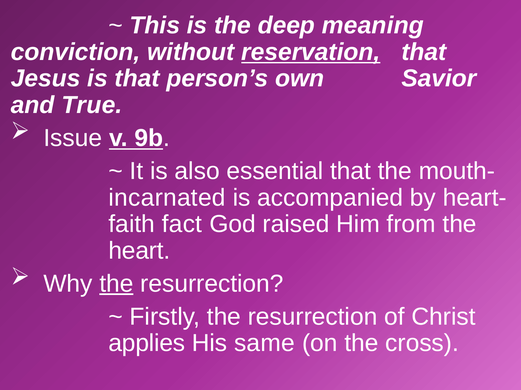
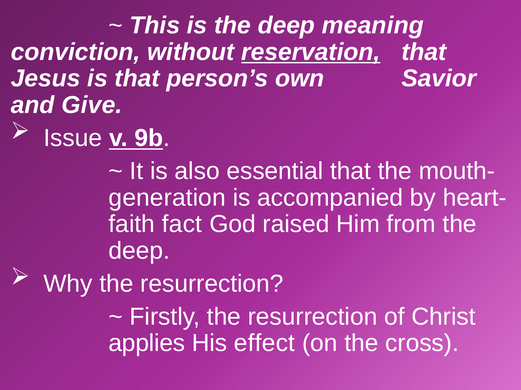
True: True -> Give
incarnated: incarnated -> generation
heart at (139, 251): heart -> deep
the at (116, 284) underline: present -> none
same: same -> effect
